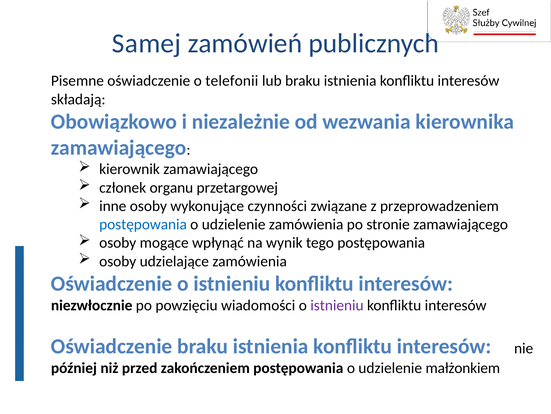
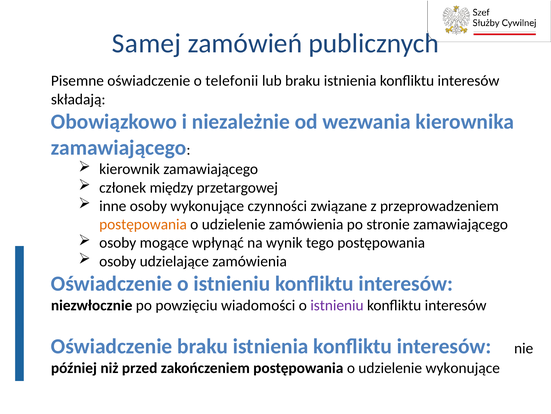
organu: organu -> między
postępowania at (143, 224) colour: blue -> orange
udzielenie małżonkiem: małżonkiem -> wykonujące
